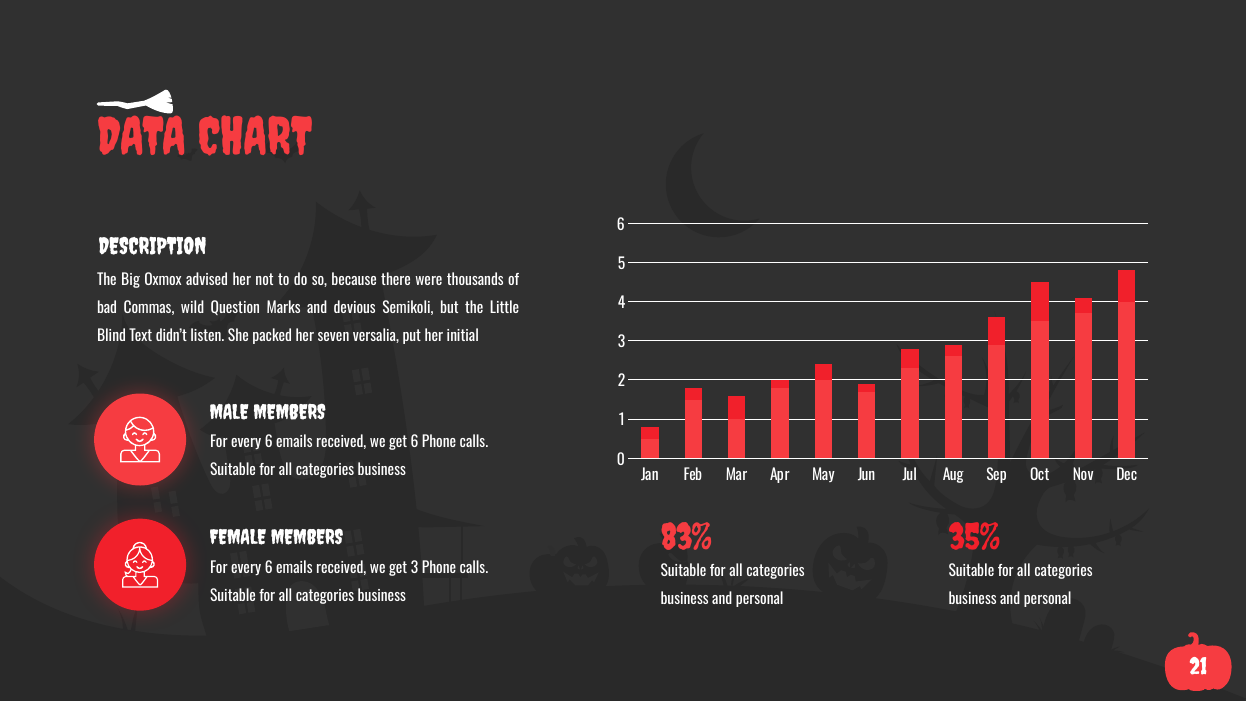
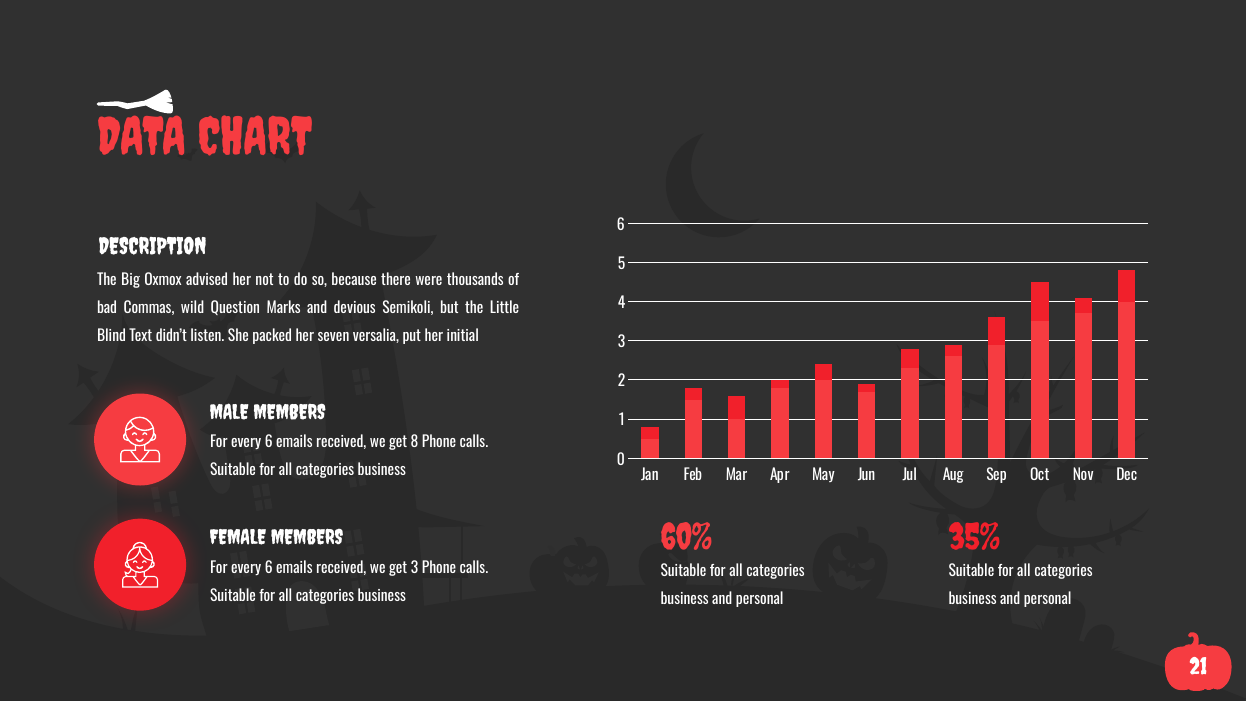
get 6: 6 -> 8
83%: 83% -> 60%
